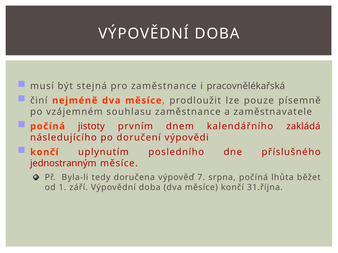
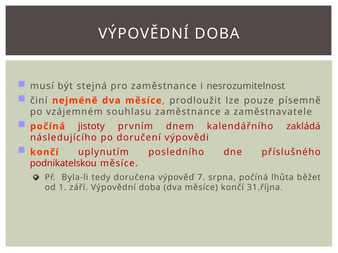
pracovnělékařská: pracovnělékařská -> nesrozumitelnost
jednostranným: jednostranným -> podnikatelskou
